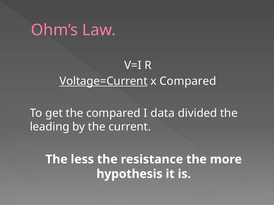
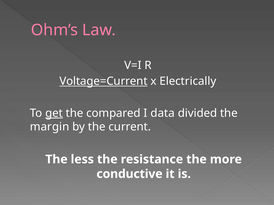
x Compared: Compared -> Electrically
get underline: none -> present
leading: leading -> margin
hypothesis: hypothesis -> conductive
